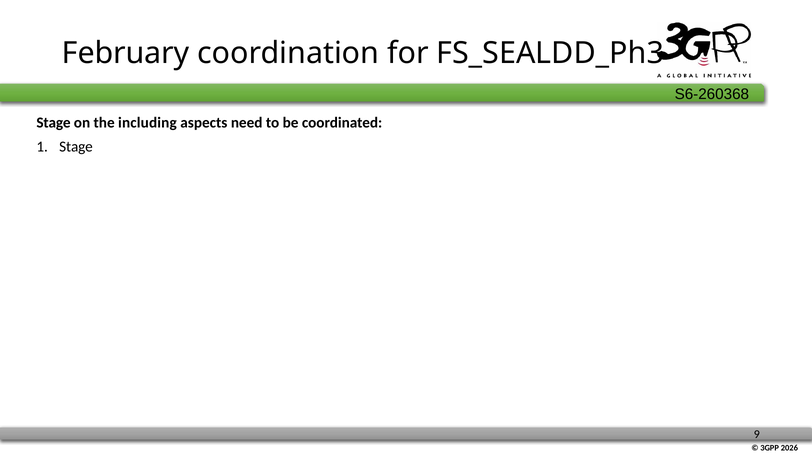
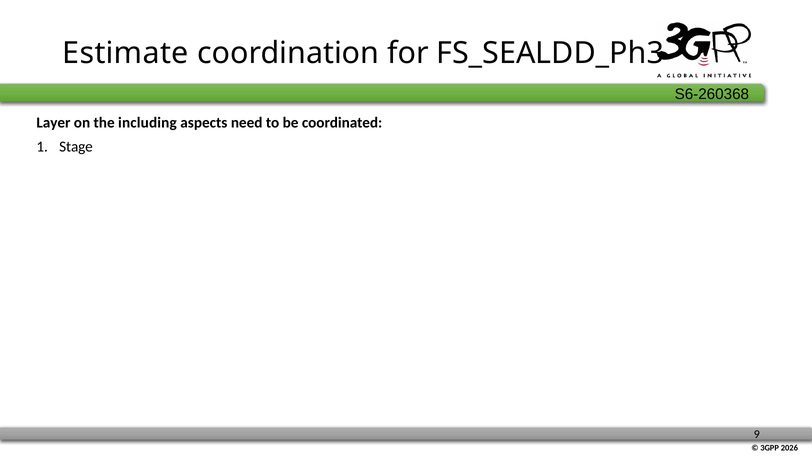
February: February -> Estimate
Stage at (54, 123): Stage -> Layer
